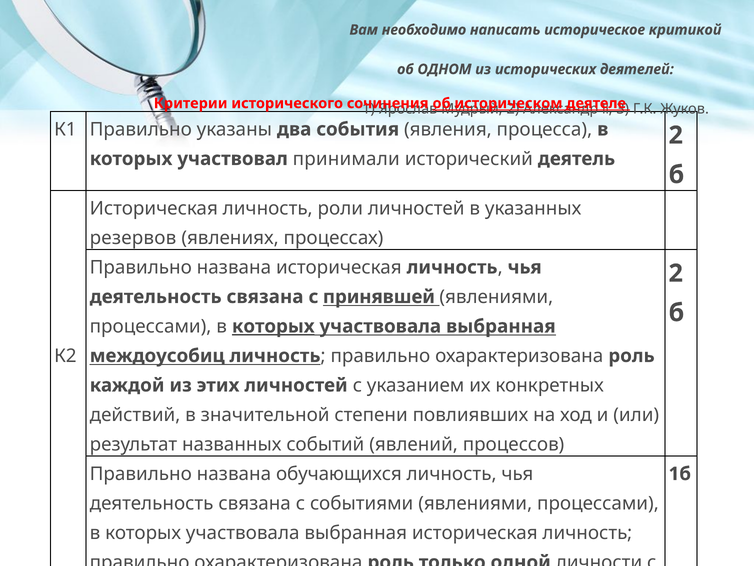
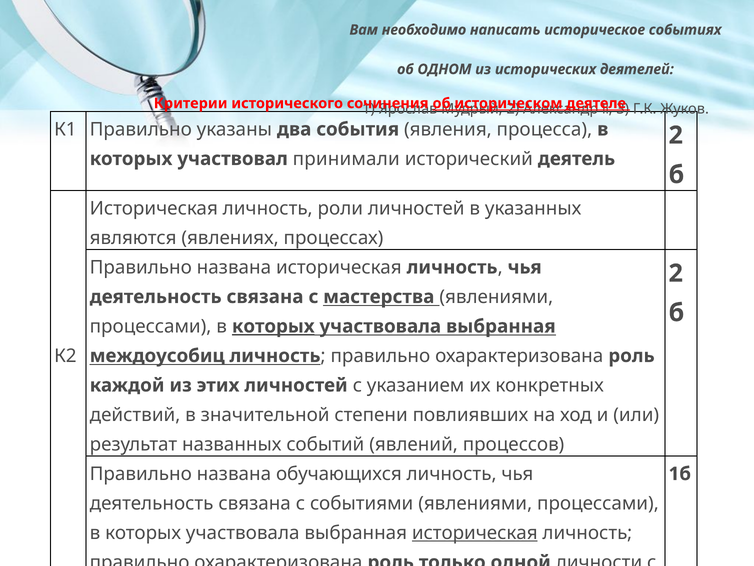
критикой: критикой -> событиях
резервов: резервов -> являются
принявшей: принявшей -> мастерства
историческая at (475, 532) underline: none -> present
